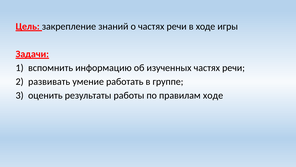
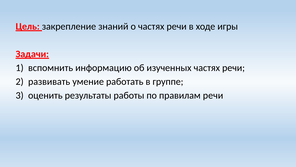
правилам ходе: ходе -> речи
